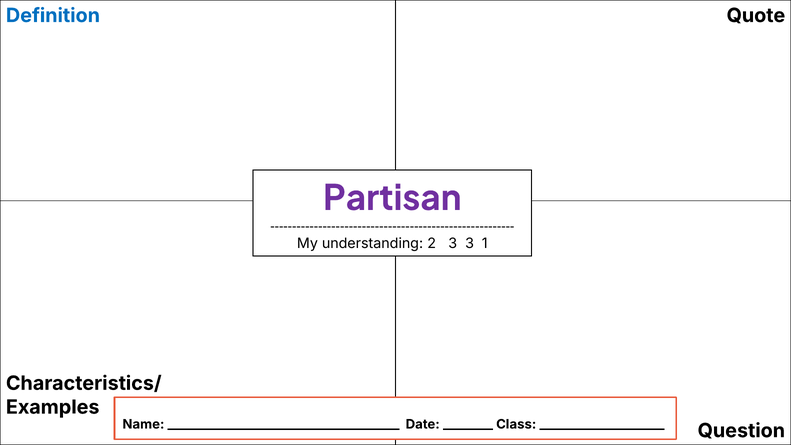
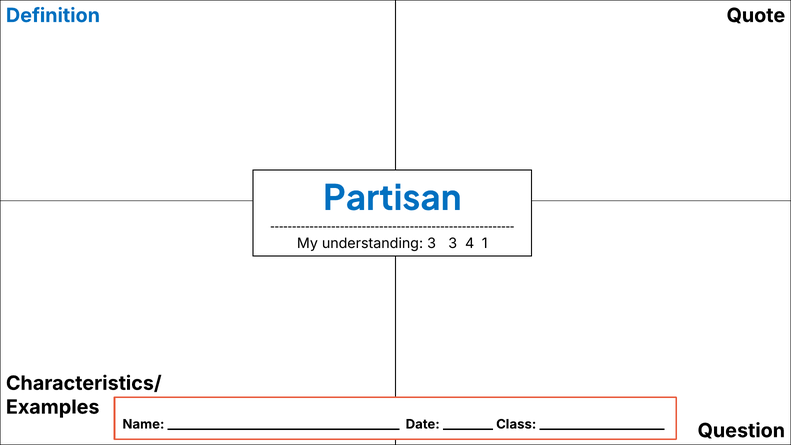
Partisan colour: purple -> blue
understanding 2: 2 -> 3
3 3: 3 -> 4
